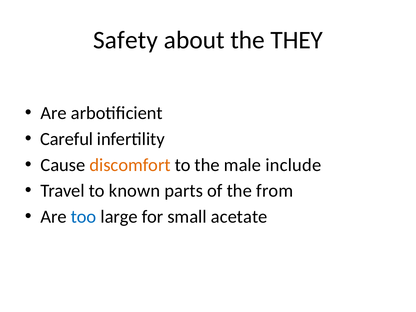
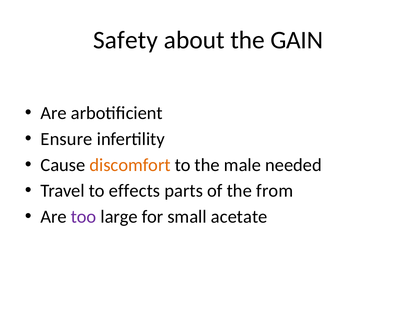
THEY: THEY -> GAIN
Careful: Careful -> Ensure
include: include -> needed
known: known -> effects
too colour: blue -> purple
